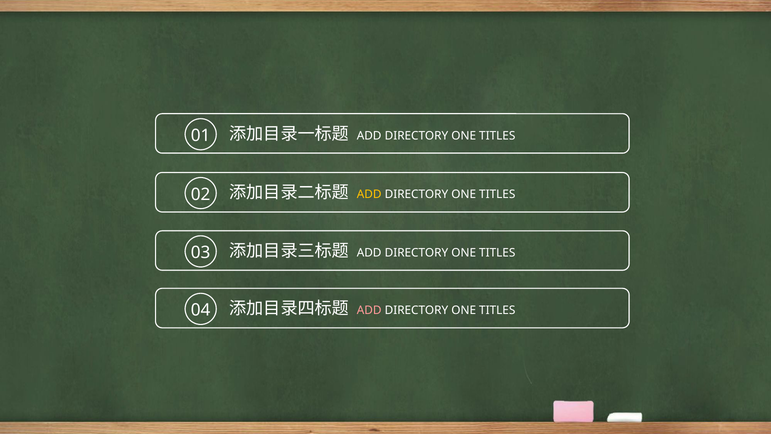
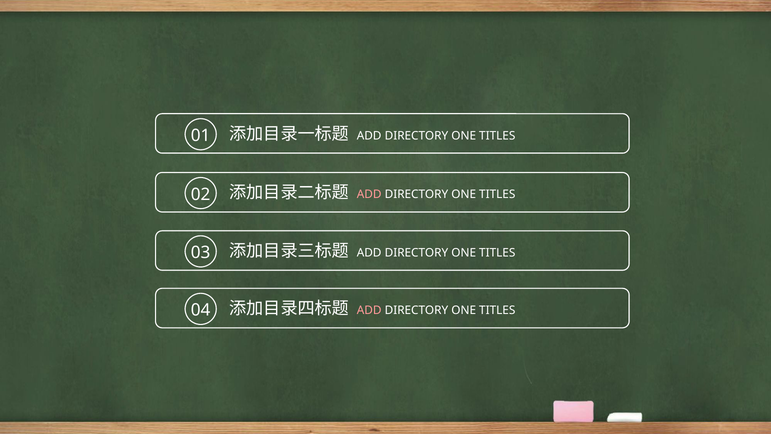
ADD at (369, 194) colour: yellow -> pink
